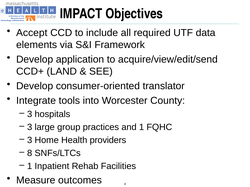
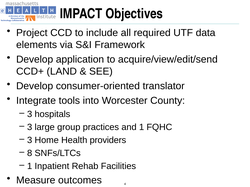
Accept: Accept -> Project
